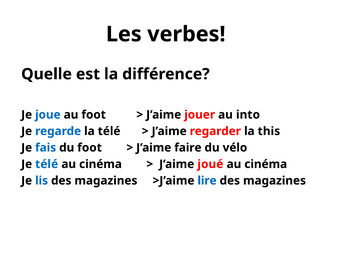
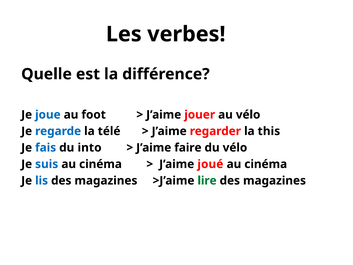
au into: into -> vélo
du foot: foot -> into
Je télé: télé -> suis
lire colour: blue -> green
